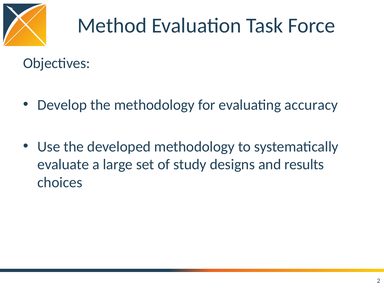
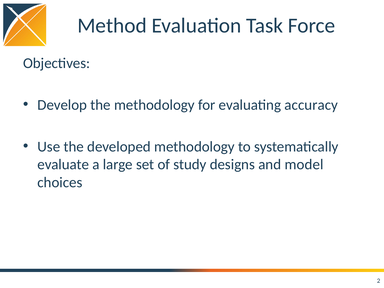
results: results -> model
